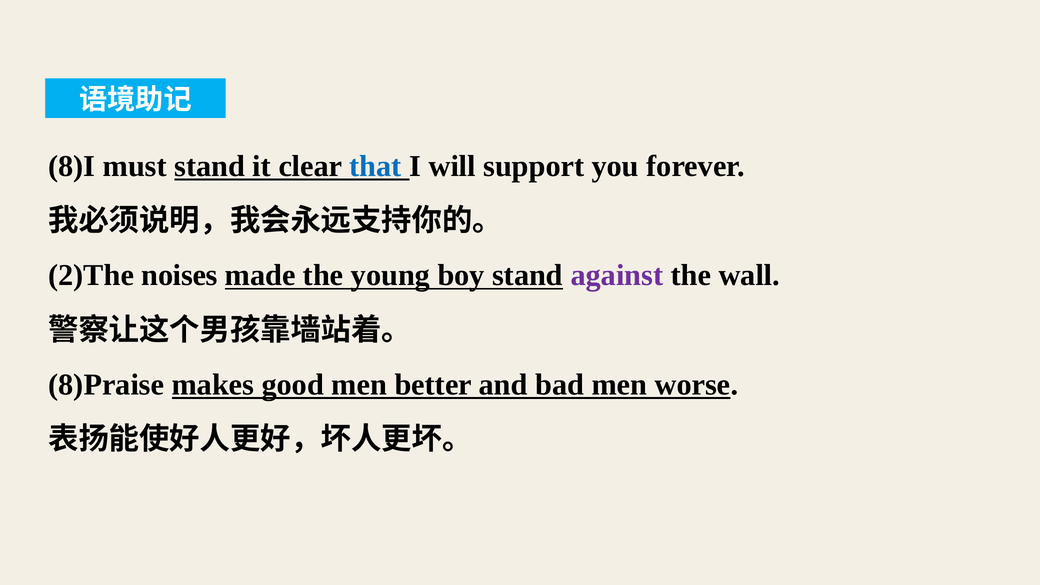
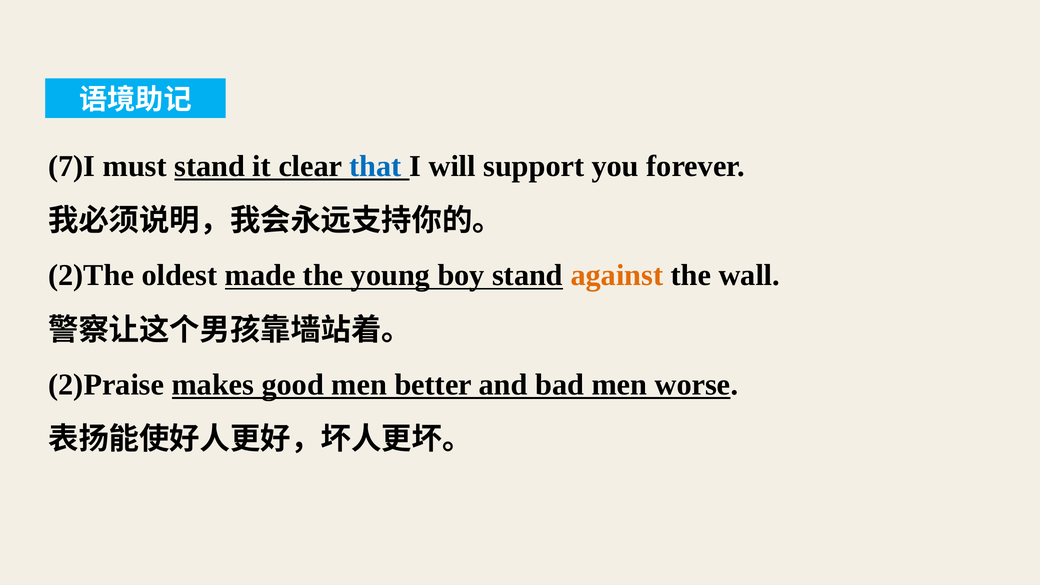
8)I: 8)I -> 7)I
noises: noises -> oldest
against colour: purple -> orange
8)Praise: 8)Praise -> 2)Praise
